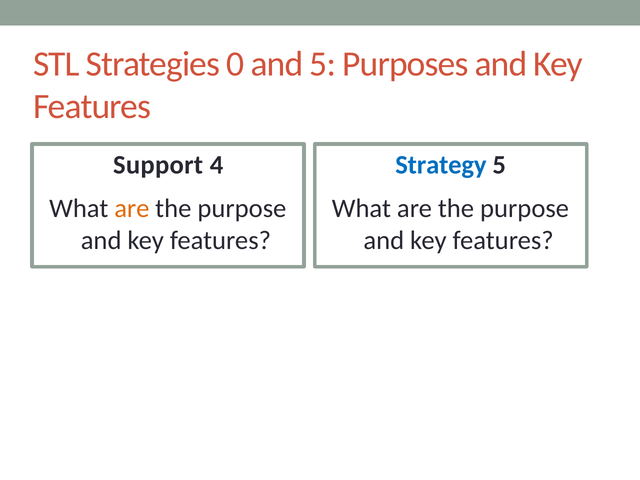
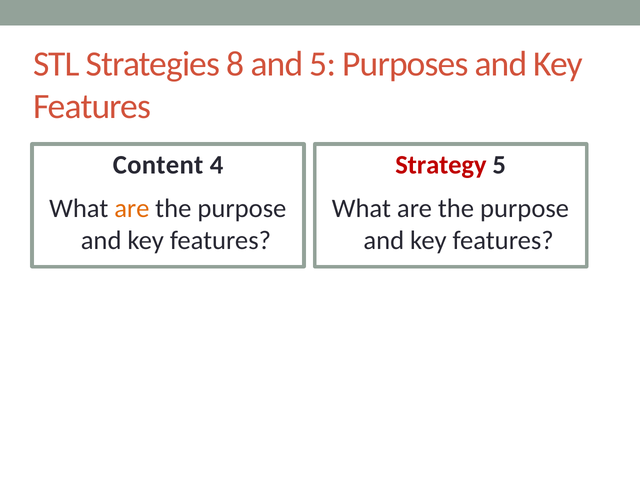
0: 0 -> 8
Support: Support -> Content
Strategy colour: blue -> red
